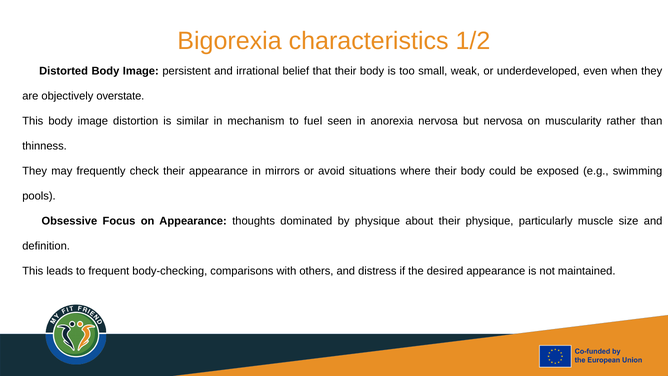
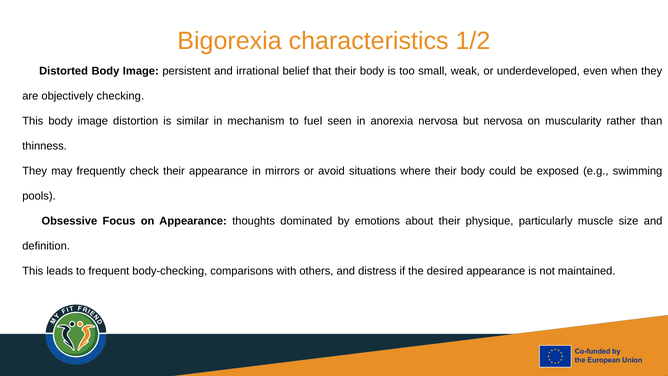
overstate: overstate -> checking
by physique: physique -> emotions
